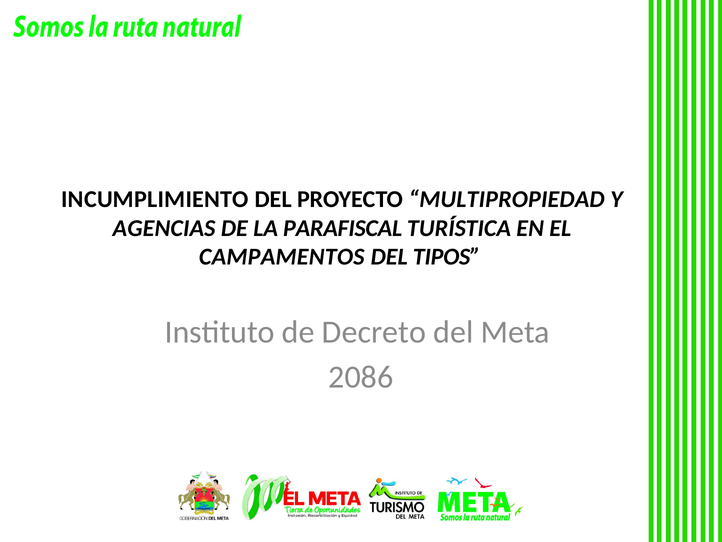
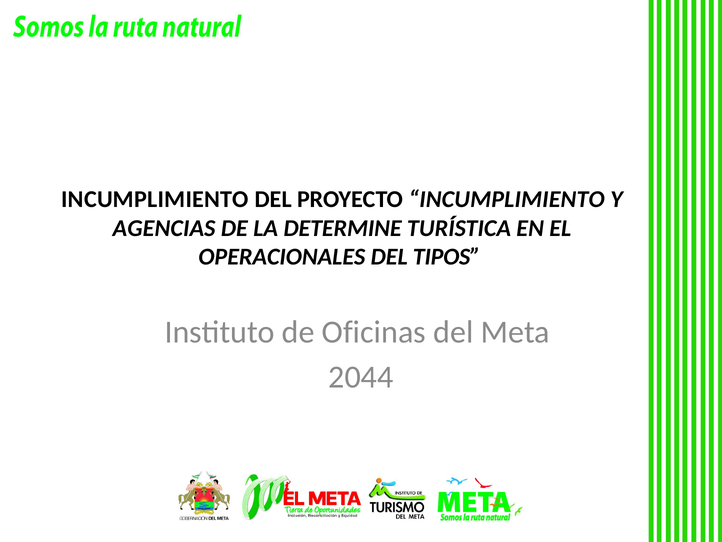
PROYECTO MULTIPROPIEDAD: MULTIPROPIEDAD -> INCUMPLIMIENTO
PARAFISCAL: PARAFISCAL -> DETERMINE
CAMPAMENTOS: CAMPAMENTOS -> OPERACIONALES
Decreto: Decreto -> Oficinas
2086: 2086 -> 2044
